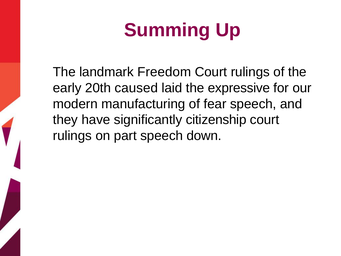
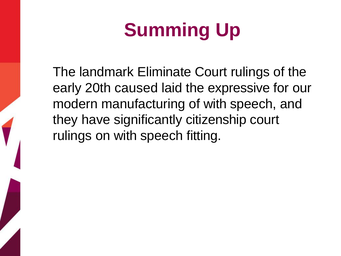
Freedom: Freedom -> Eliminate
of fear: fear -> with
on part: part -> with
down: down -> fitting
